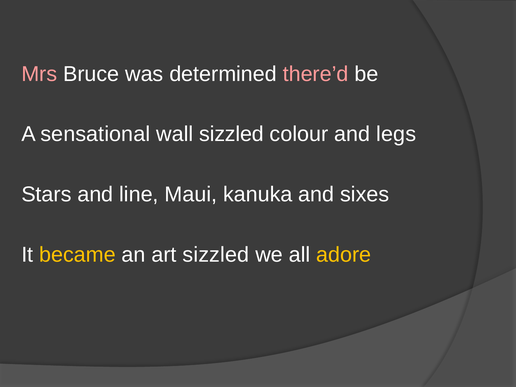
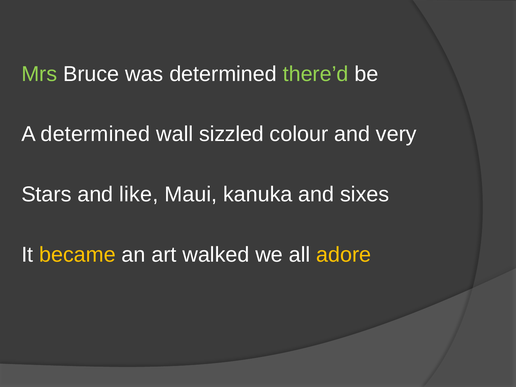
Mrs colour: pink -> light green
there’d colour: pink -> light green
A sensational: sensational -> determined
legs: legs -> very
line: line -> like
art sizzled: sizzled -> walked
